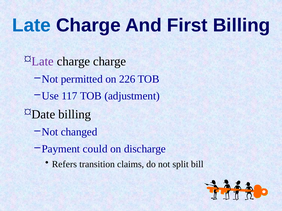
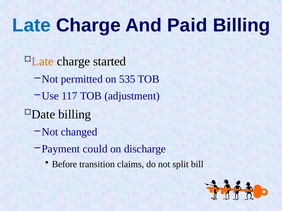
First: First -> Paid
Late at (43, 61) colour: purple -> orange
charge charge: charge -> started
226: 226 -> 535
Refers: Refers -> Before
